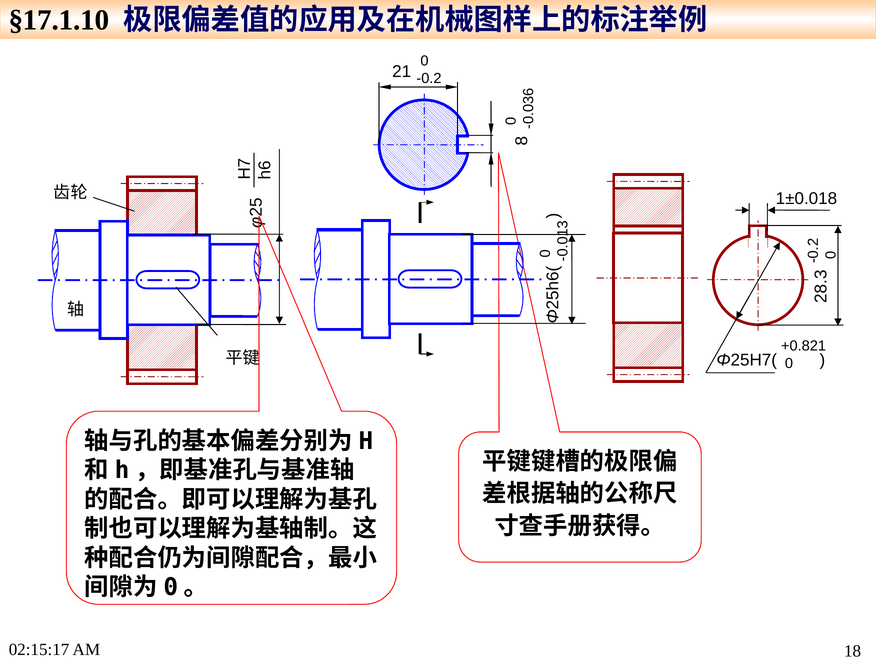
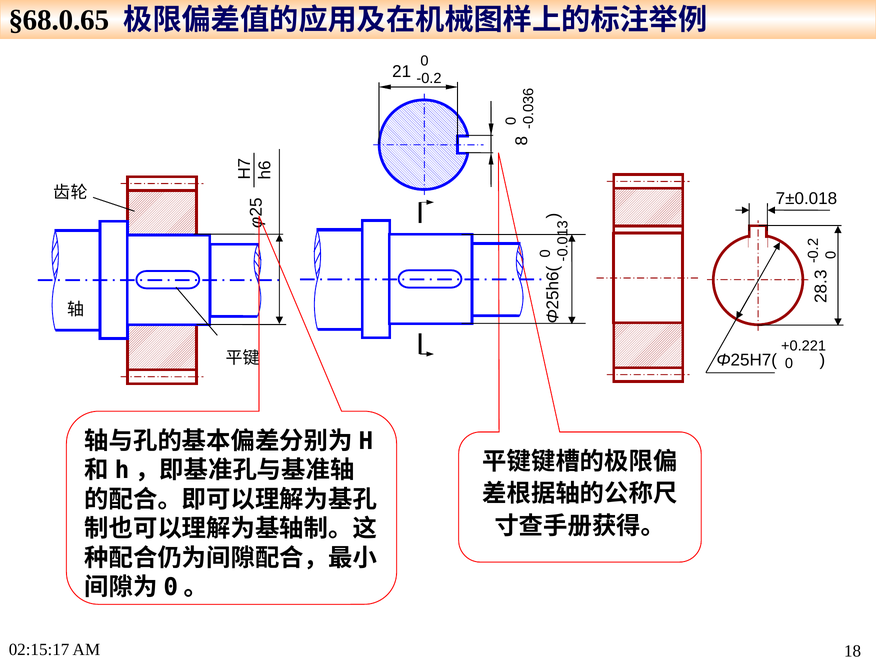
§17.1.10: §17.1.10 -> §68.0.65
1±0.018: 1±0.018 -> 7±0.018
+0.821: +0.821 -> +0.221
